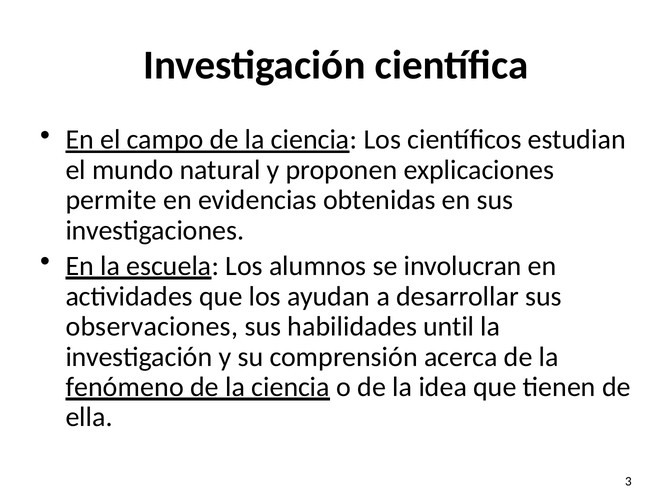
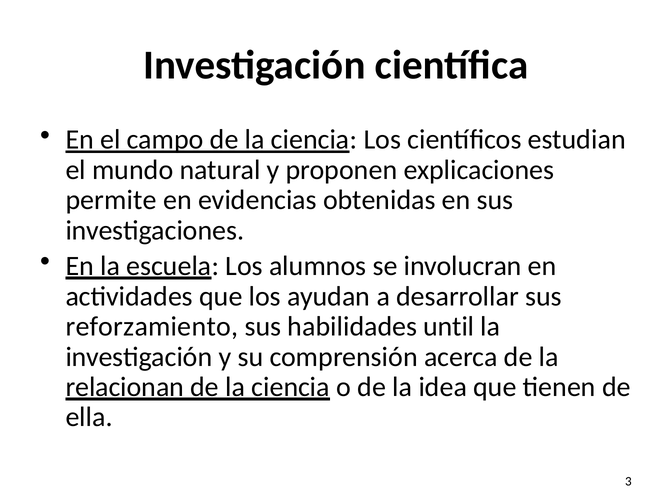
observaciones: observaciones -> reforzamiento
fenómeno: fenómeno -> relacionan
